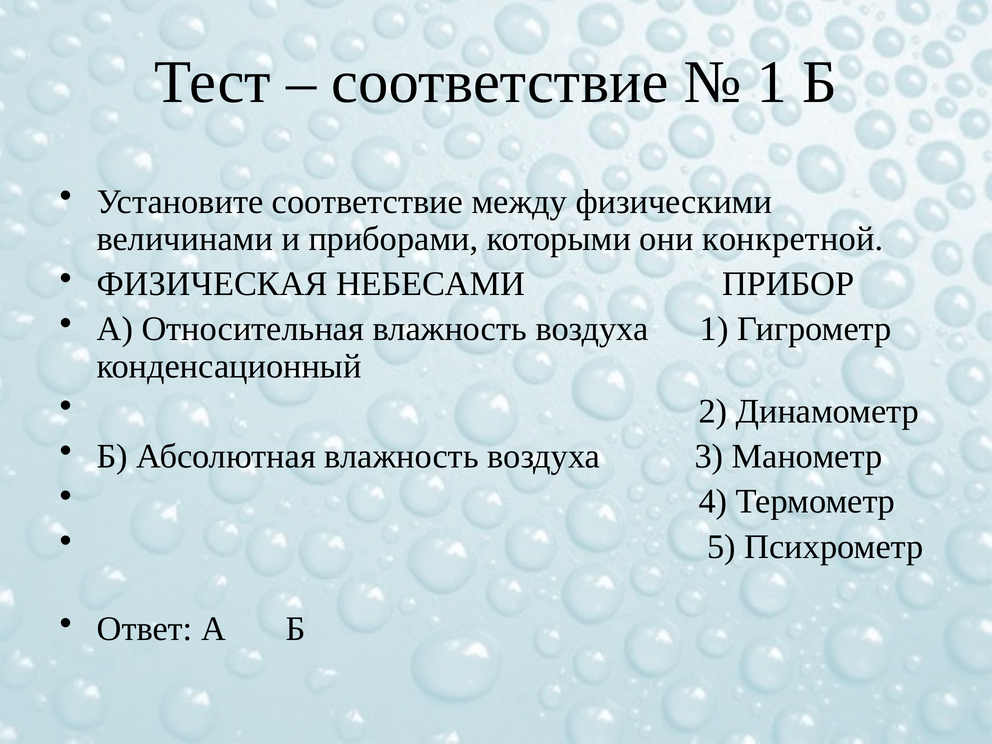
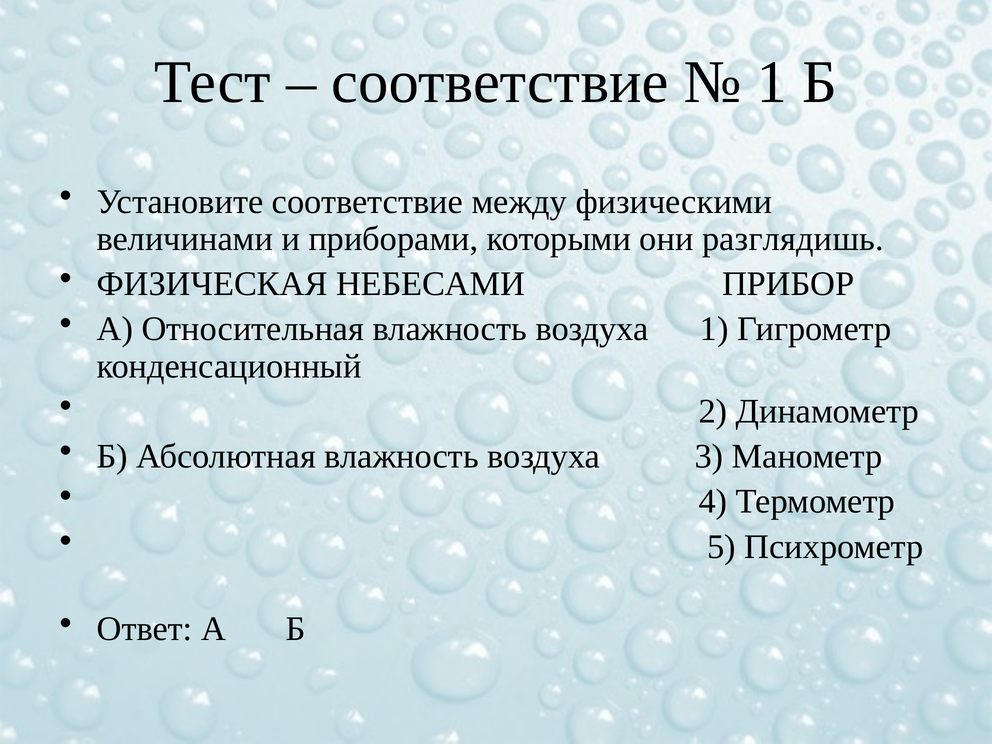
конкретной: конкретной -> разглядишь
